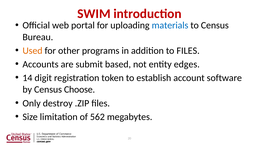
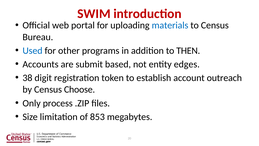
Used colour: orange -> blue
to FILES: FILES -> THEN
14: 14 -> 38
software: software -> outreach
destroy: destroy -> process
562: 562 -> 853
